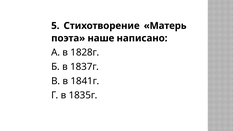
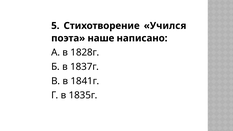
Матерь: Матерь -> Учился
